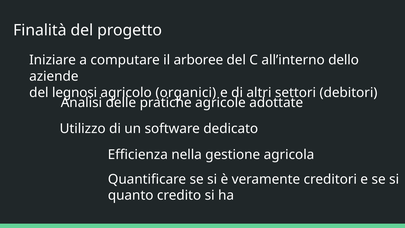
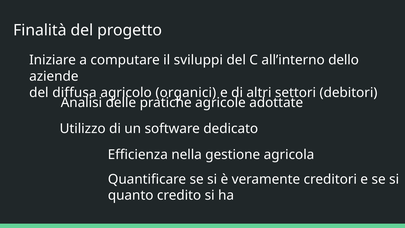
arboree: arboree -> sviluppi
legnosi: legnosi -> diffusa
